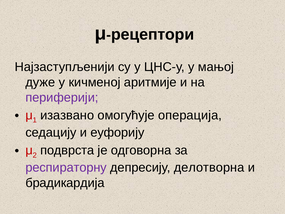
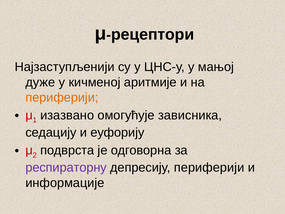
периферији at (62, 97) colour: purple -> orange
операција: операција -> зависника
депресију делотворна: делотворна -> периферији
брадикардија: брадикардија -> информације
